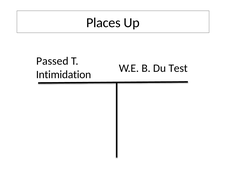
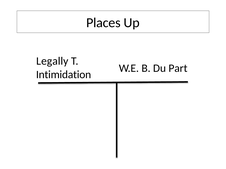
Passed: Passed -> Legally
Test: Test -> Part
